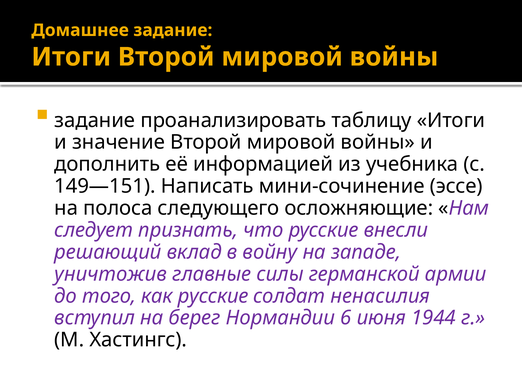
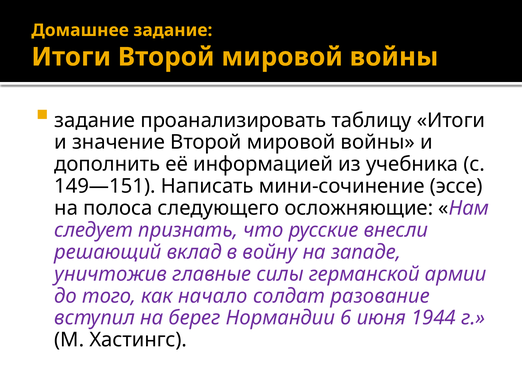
как русские: русские -> начало
ненасилия: ненасилия -> разование
